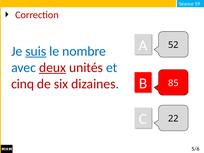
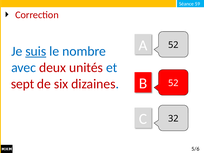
deux underline: present -> none
B 85: 85 -> 52
cinq: cinq -> sept
22: 22 -> 32
